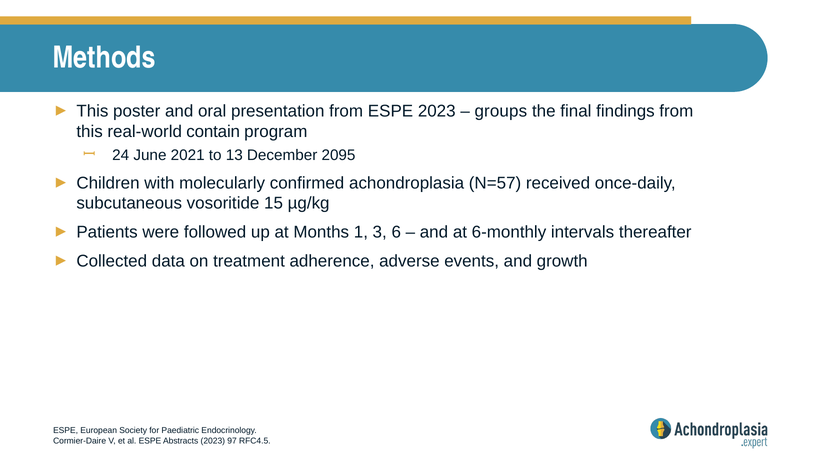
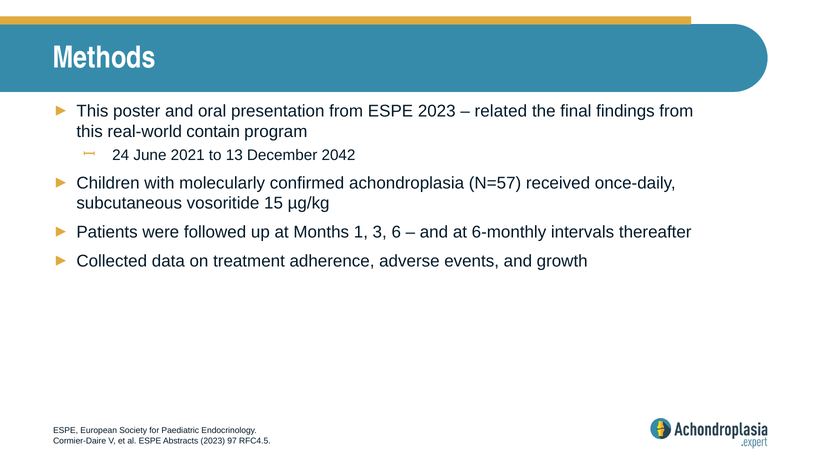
groups: groups -> related
2095: 2095 -> 2042
